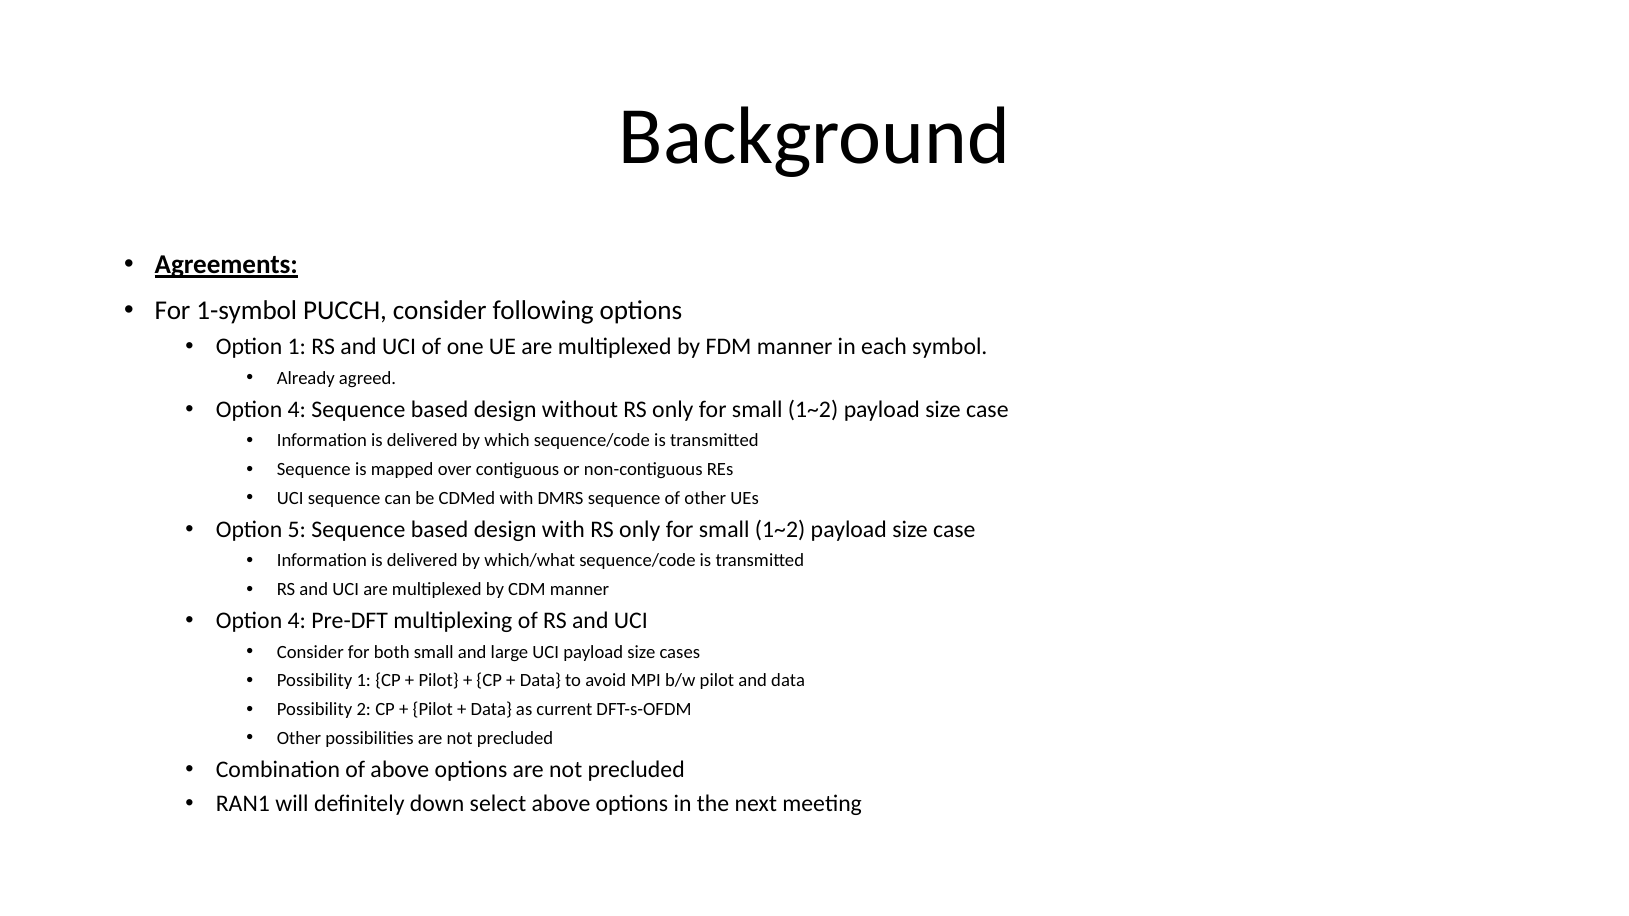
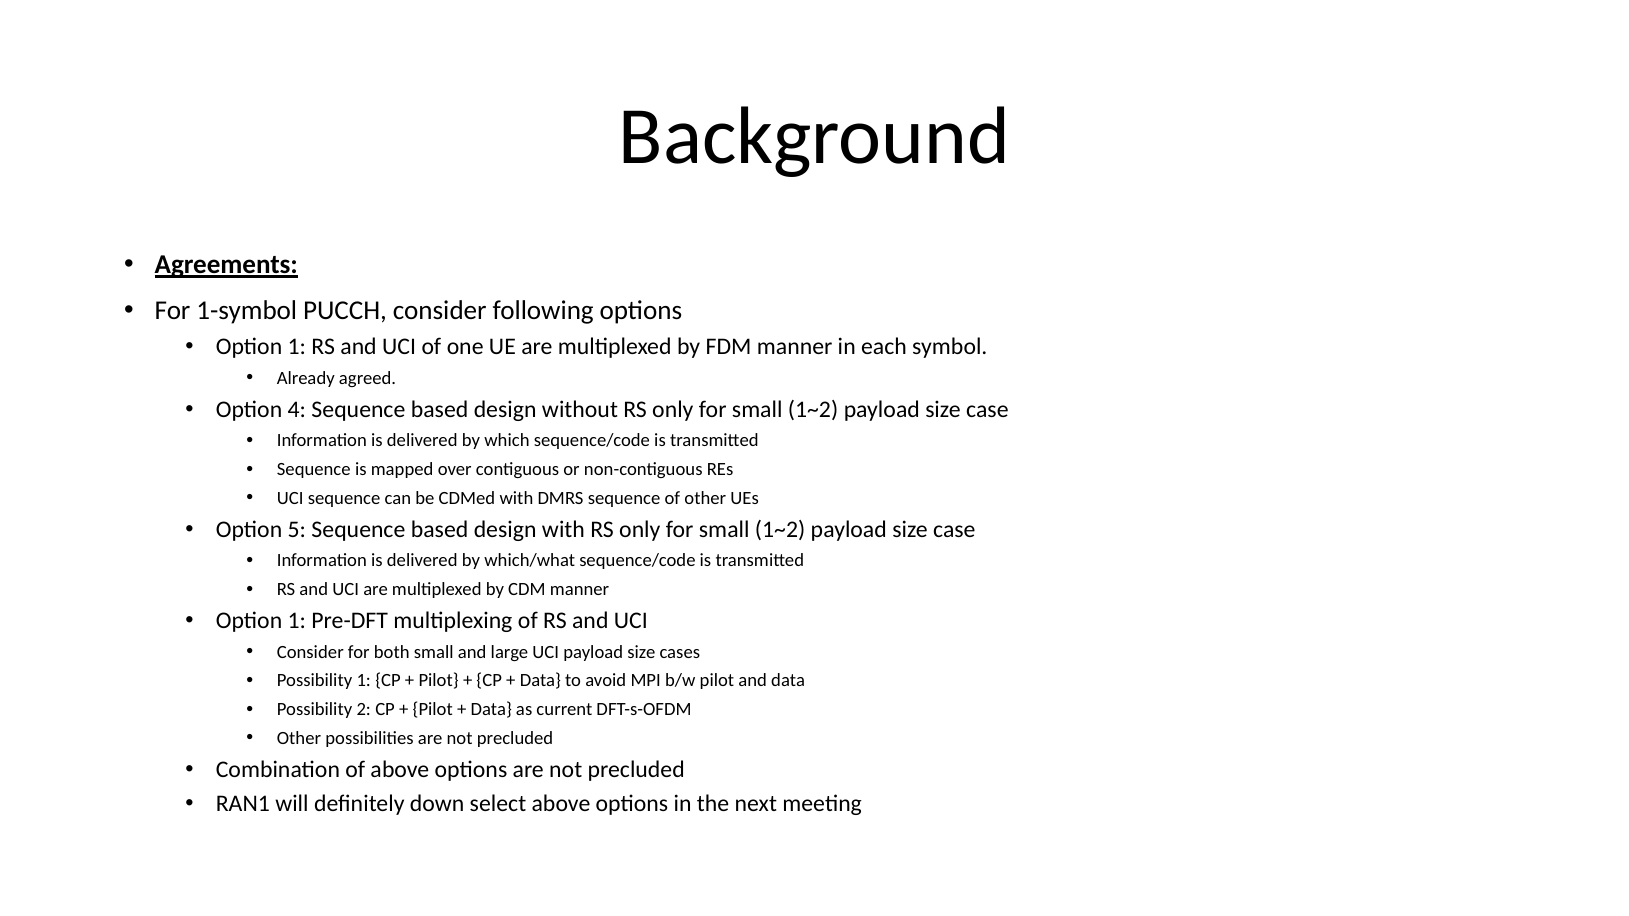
4 at (297, 621): 4 -> 1
